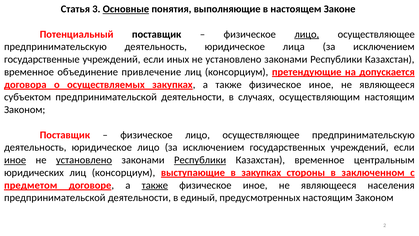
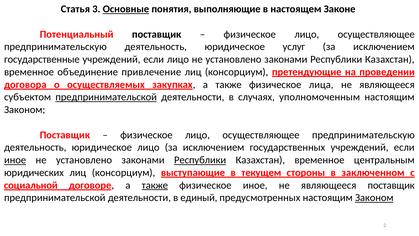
лицо at (307, 34) underline: present -> none
лица: лица -> услуг
если иных: иных -> лицо
допускается: допускается -> проведении
иное at (321, 84): иное -> лица
предпринимательской at (106, 97) underline: none -> present
осуществляющим: осуществляющим -> уполномоченным
установлено at (84, 160) underline: present -> none
в закупках: закупках -> текущем
предметом: предметом -> социальной
являющееся населения: населения -> поставщик
Законом at (374, 198) underline: none -> present
